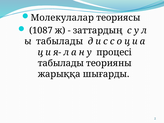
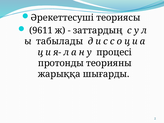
Молекулалар: Молекулалар -> Әрекеттесуші
1087: 1087 -> 9611
табылады at (61, 63): табылады -> протонды
